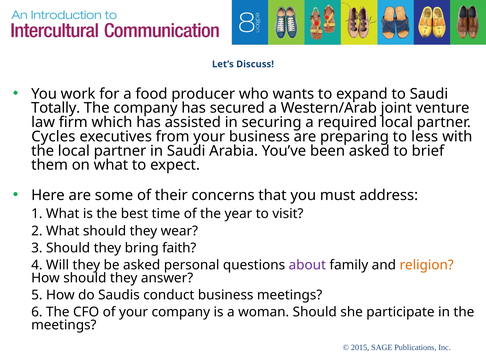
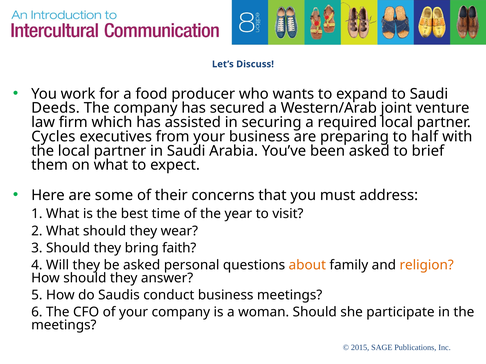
Totally: Totally -> Deeds
less: less -> half
about colour: purple -> orange
